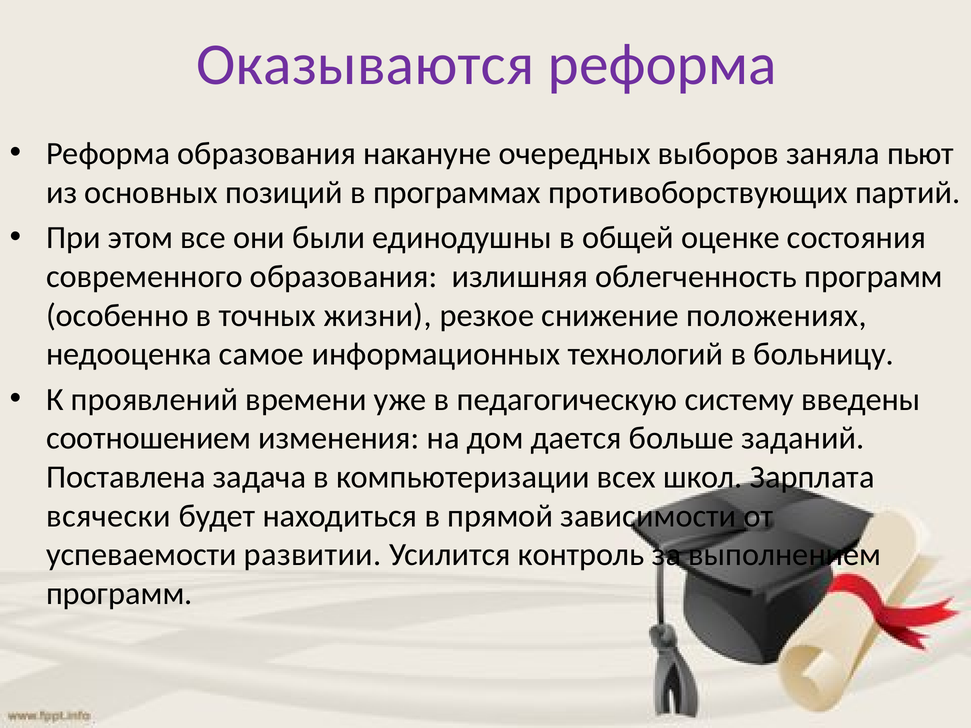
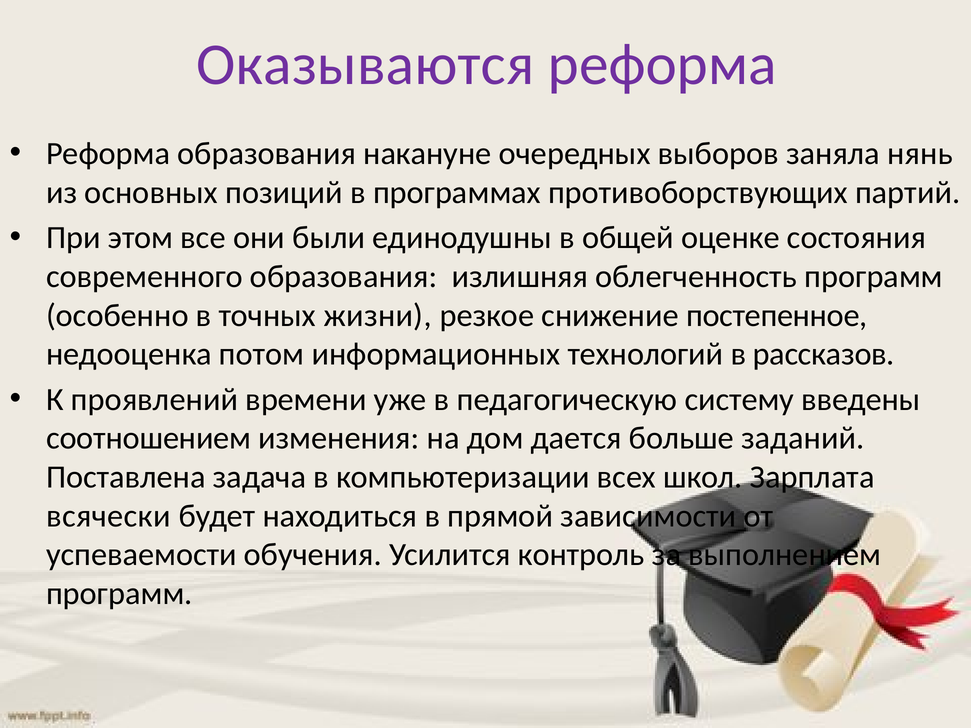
пьют: пьют -> нянь
положениях: положениях -> постепенное
самое: самое -> потом
больницу: больницу -> рассказов
развитии: развитии -> обучения
